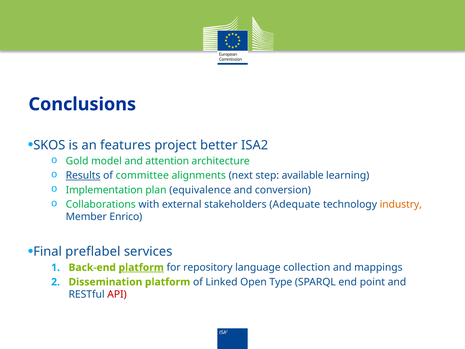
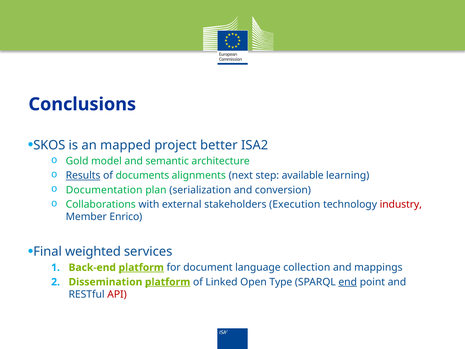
features: features -> mapped
attention: attention -> semantic
committee: committee -> documents
Implementation: Implementation -> Documentation
equivalence: equivalence -> serialization
Adequate: Adequate -> Execution
industry colour: orange -> red
preflabel: preflabel -> weighted
repository: repository -> document
platform at (168, 282) underline: none -> present
end underline: none -> present
